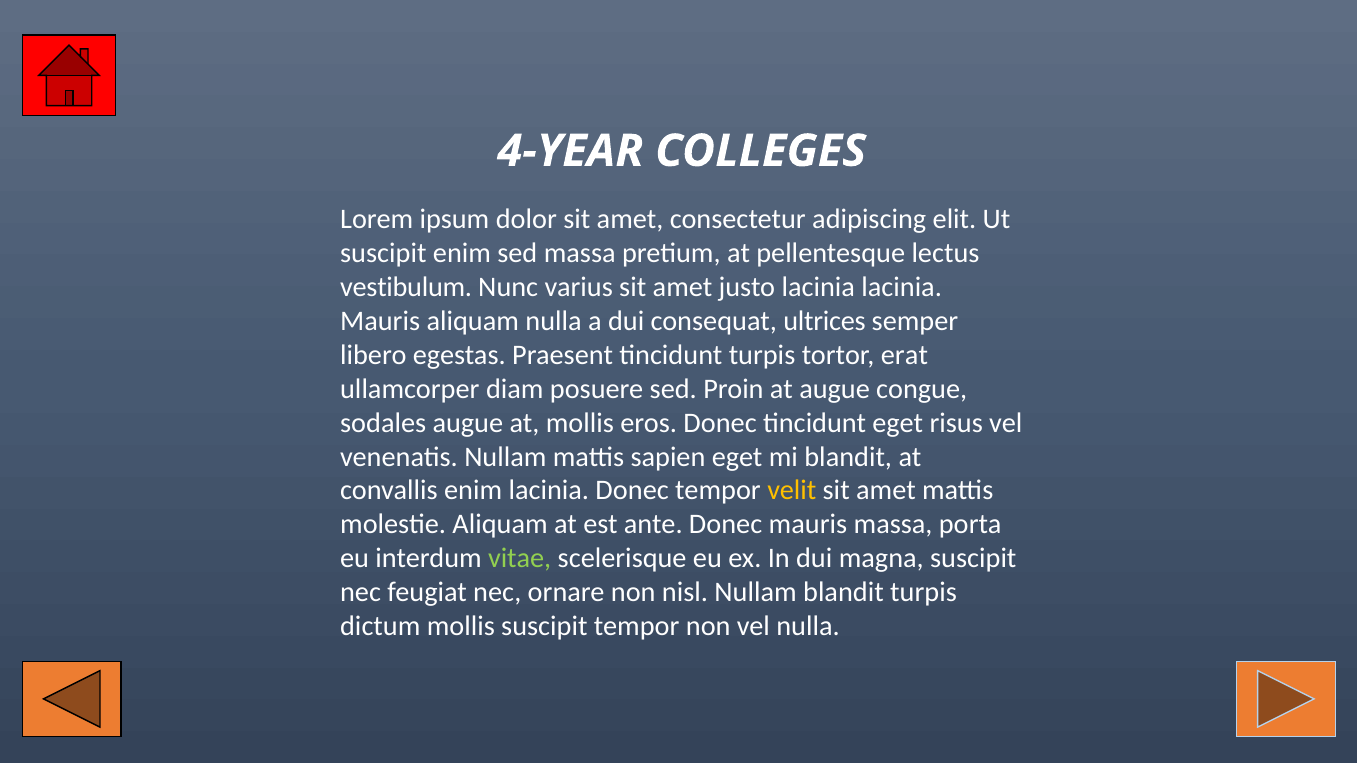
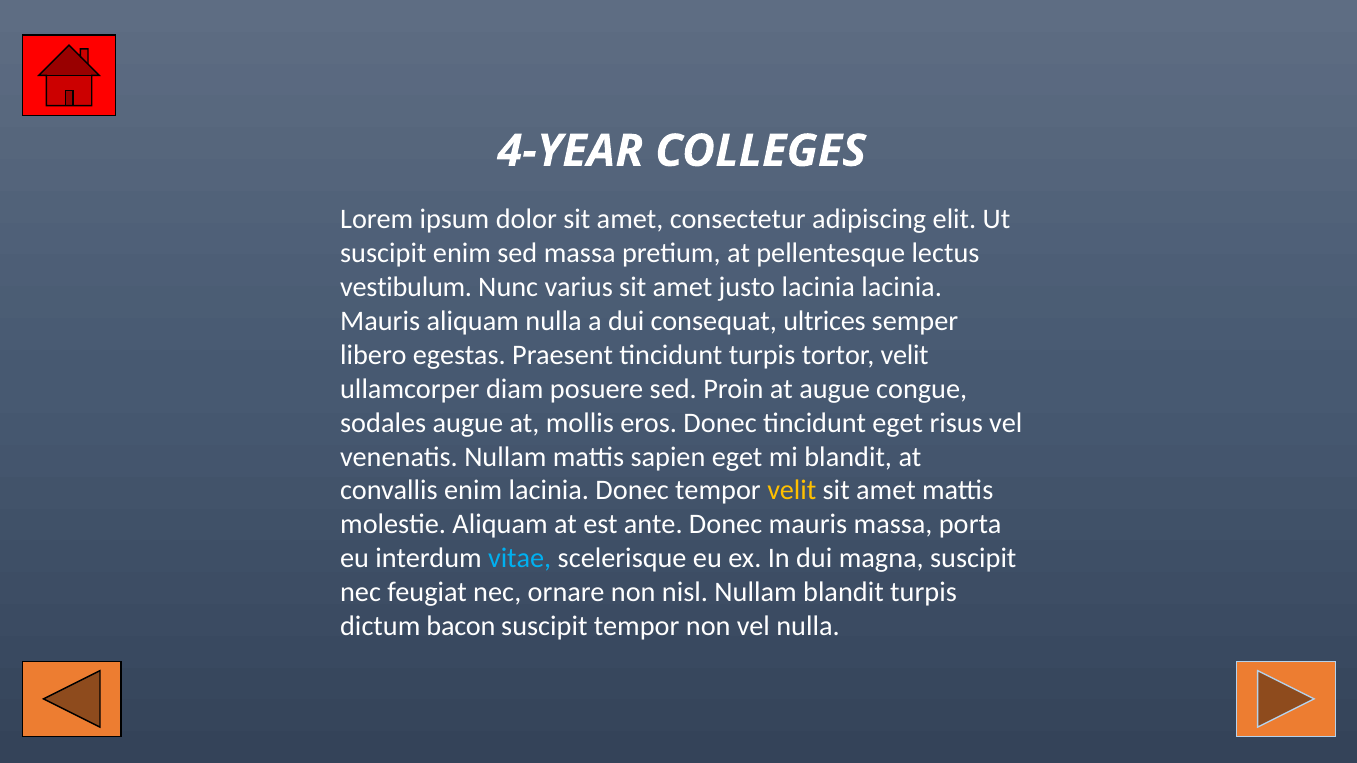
tortor erat: erat -> velit
vitae colour: light green -> light blue
dictum mollis: mollis -> bacon
